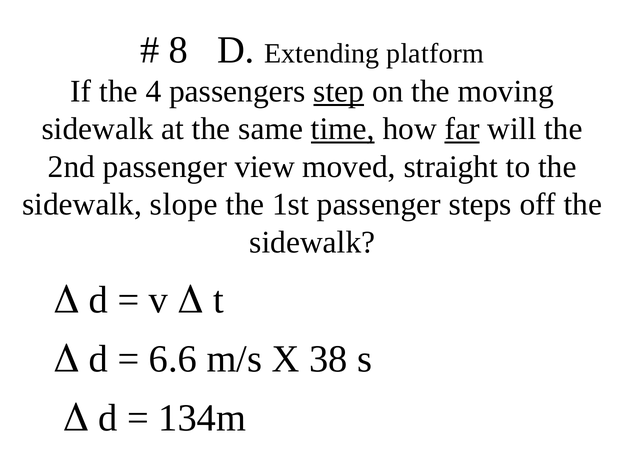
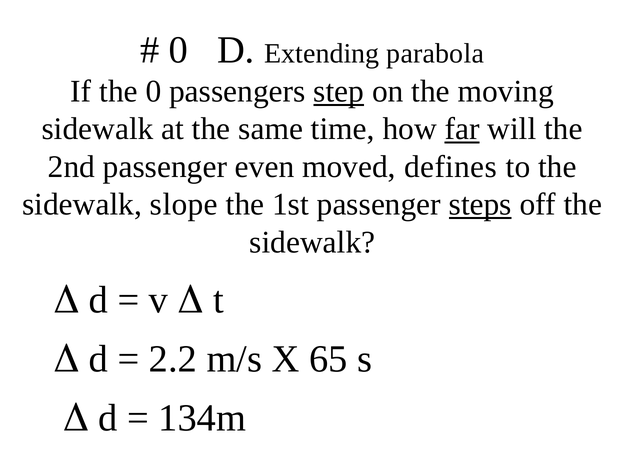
8 at (179, 50): 8 -> 0
platform: platform -> parabola
the 4: 4 -> 0
time underline: present -> none
view: view -> even
straight: straight -> defines
steps underline: none -> present
6.6: 6.6 -> 2.2
38: 38 -> 65
